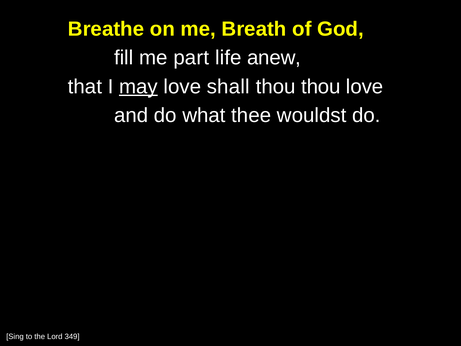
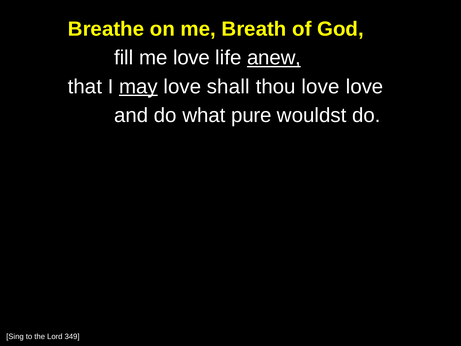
me part: part -> love
anew underline: none -> present
thou thou: thou -> love
thee: thee -> pure
